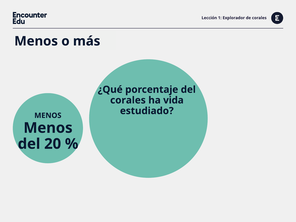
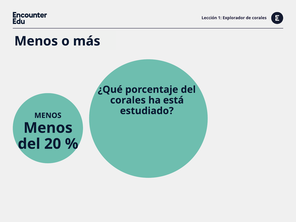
vida: vida -> está
